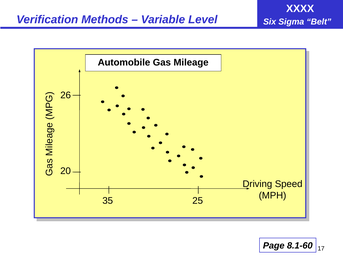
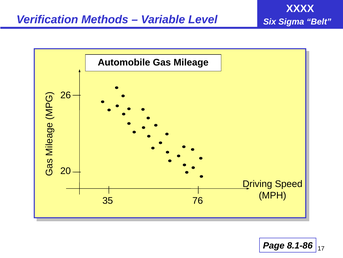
25: 25 -> 76
8.1-60: 8.1-60 -> 8.1-86
